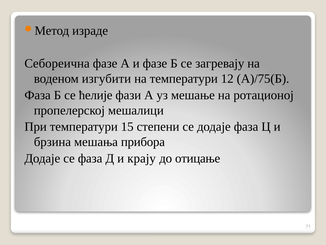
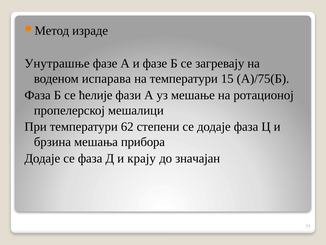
Себореична: Себореична -> Унутрашње
изгубити: изгубити -> испарава
12: 12 -> 15
15: 15 -> 62
отицање: отицање -> значајан
